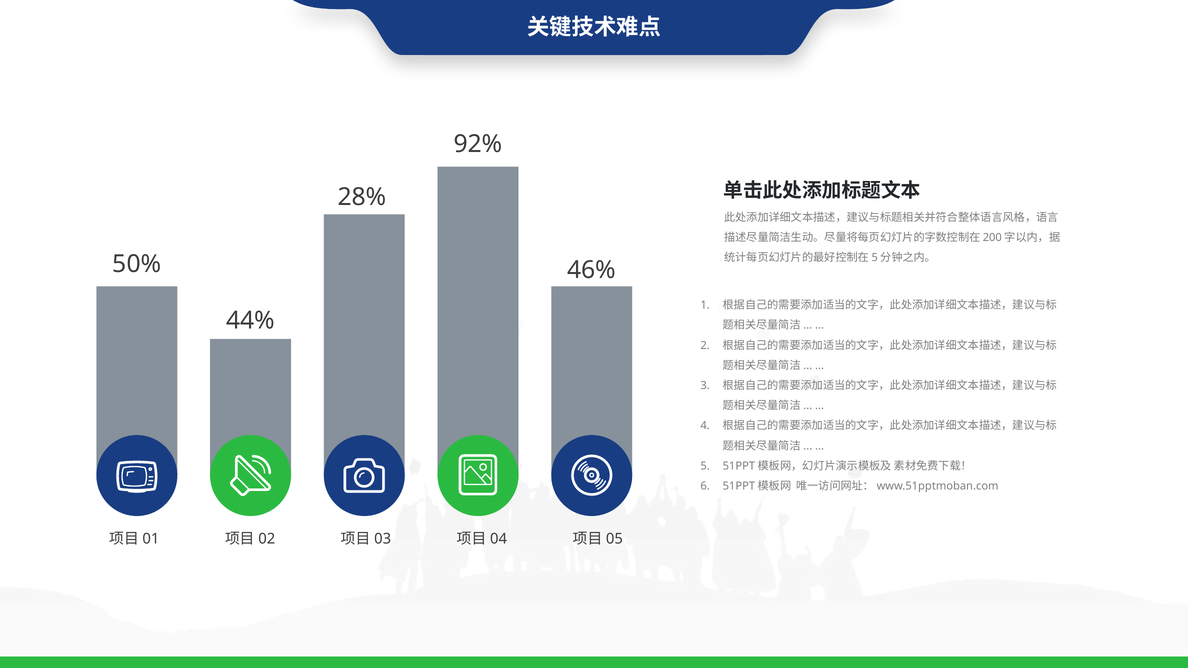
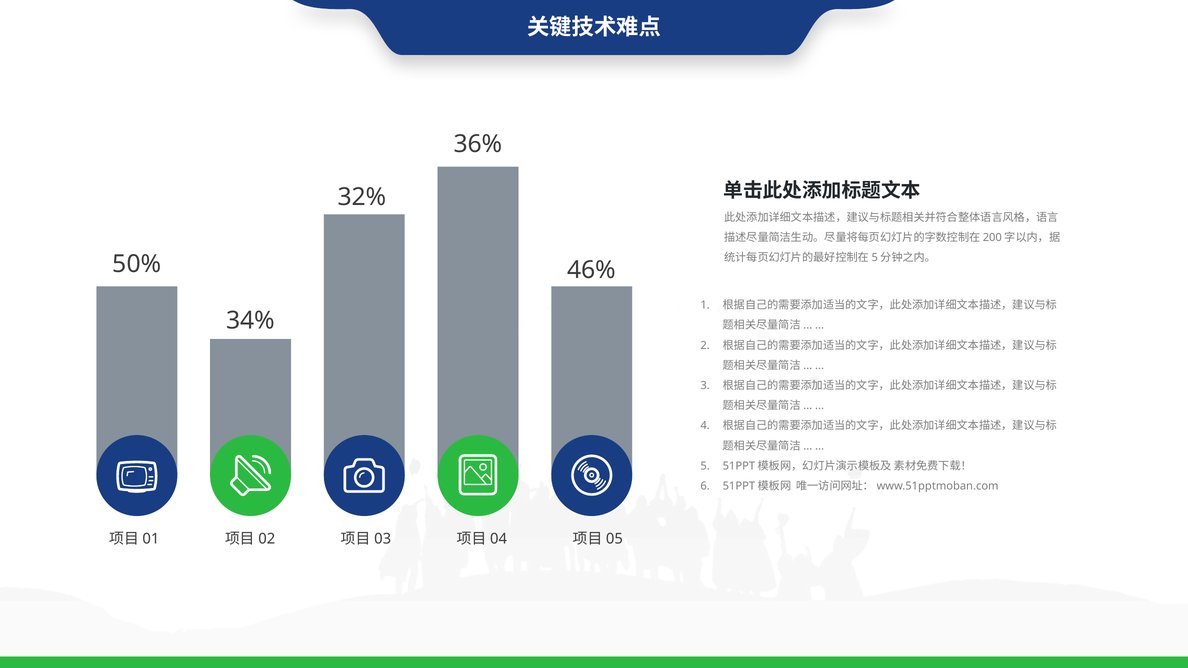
92%: 92% -> 36%
28%: 28% -> 32%
44%: 44% -> 34%
